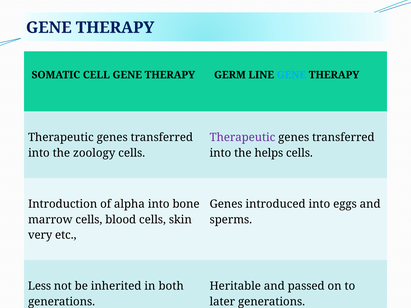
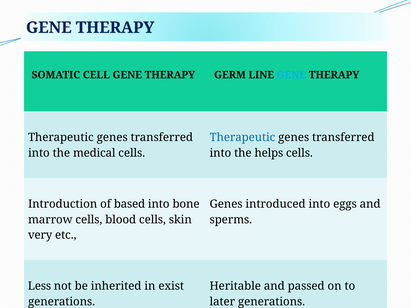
Therapeutic at (242, 138) colour: purple -> blue
zoology: zoology -> medical
alpha: alpha -> based
both: both -> exist
